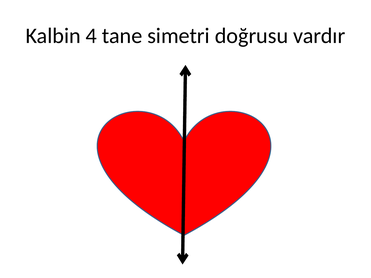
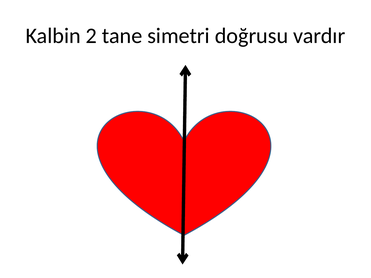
4: 4 -> 2
